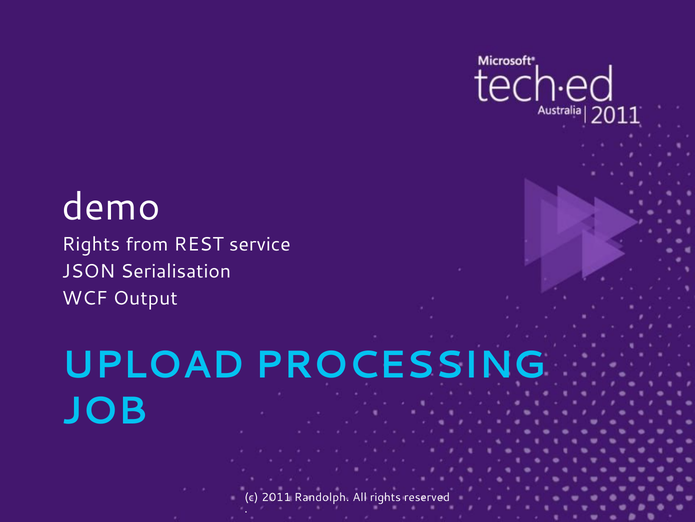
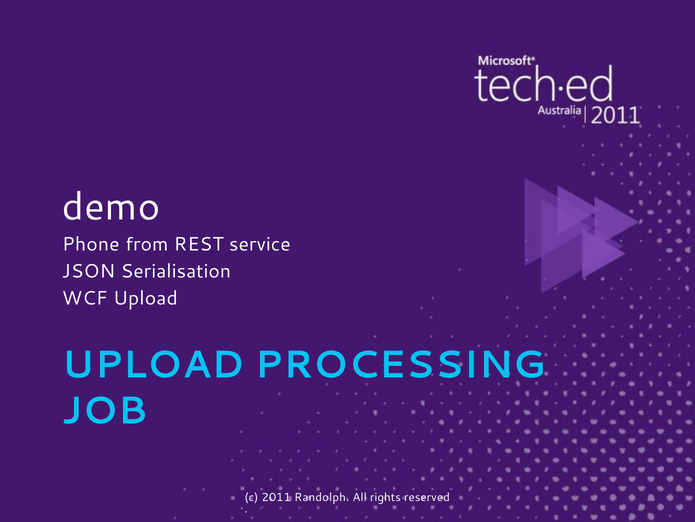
Rights at (91, 244): Rights -> Phone
WCF Output: Output -> Upload
